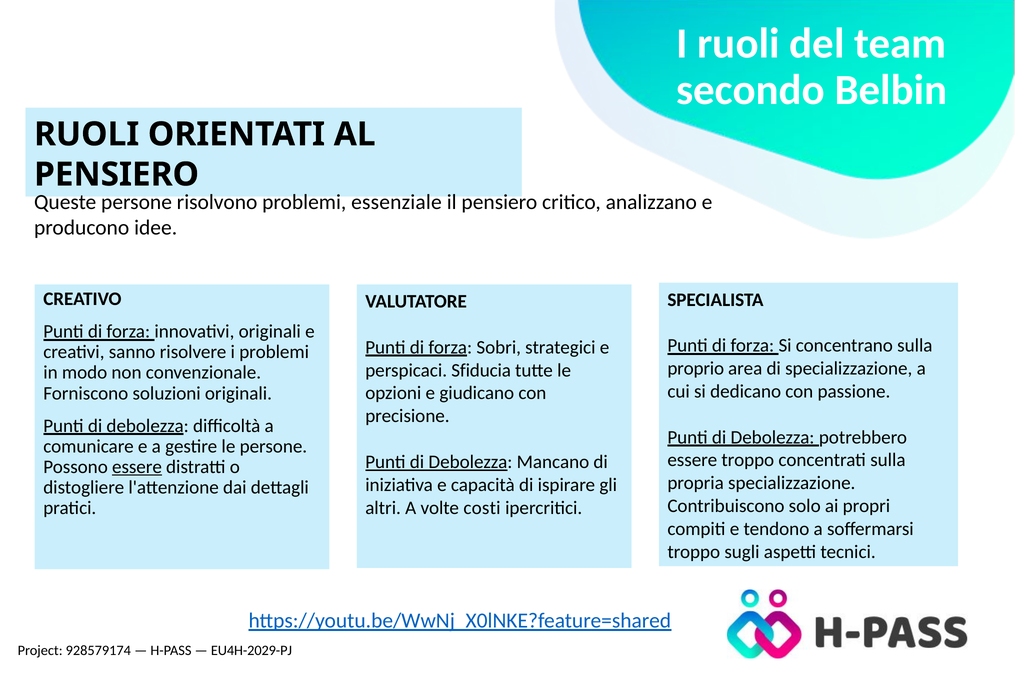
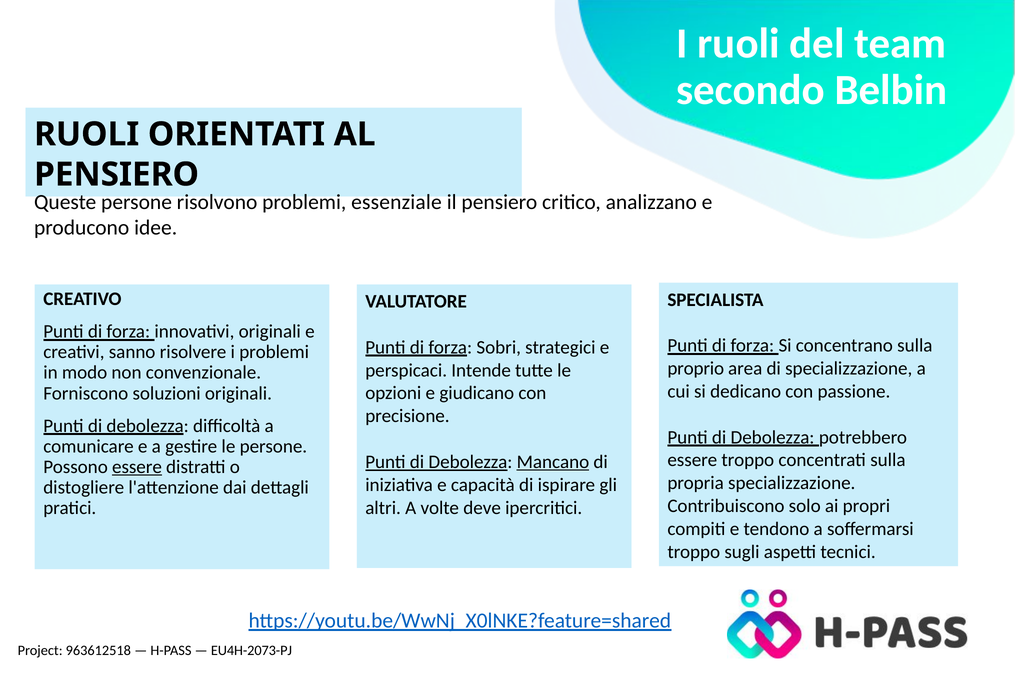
Sfiducia: Sfiducia -> Intende
Mancano underline: none -> present
costi: costi -> deve
928579174: 928579174 -> 963612518
EU4H-2029-PJ: EU4H-2029-PJ -> EU4H-2073-PJ
